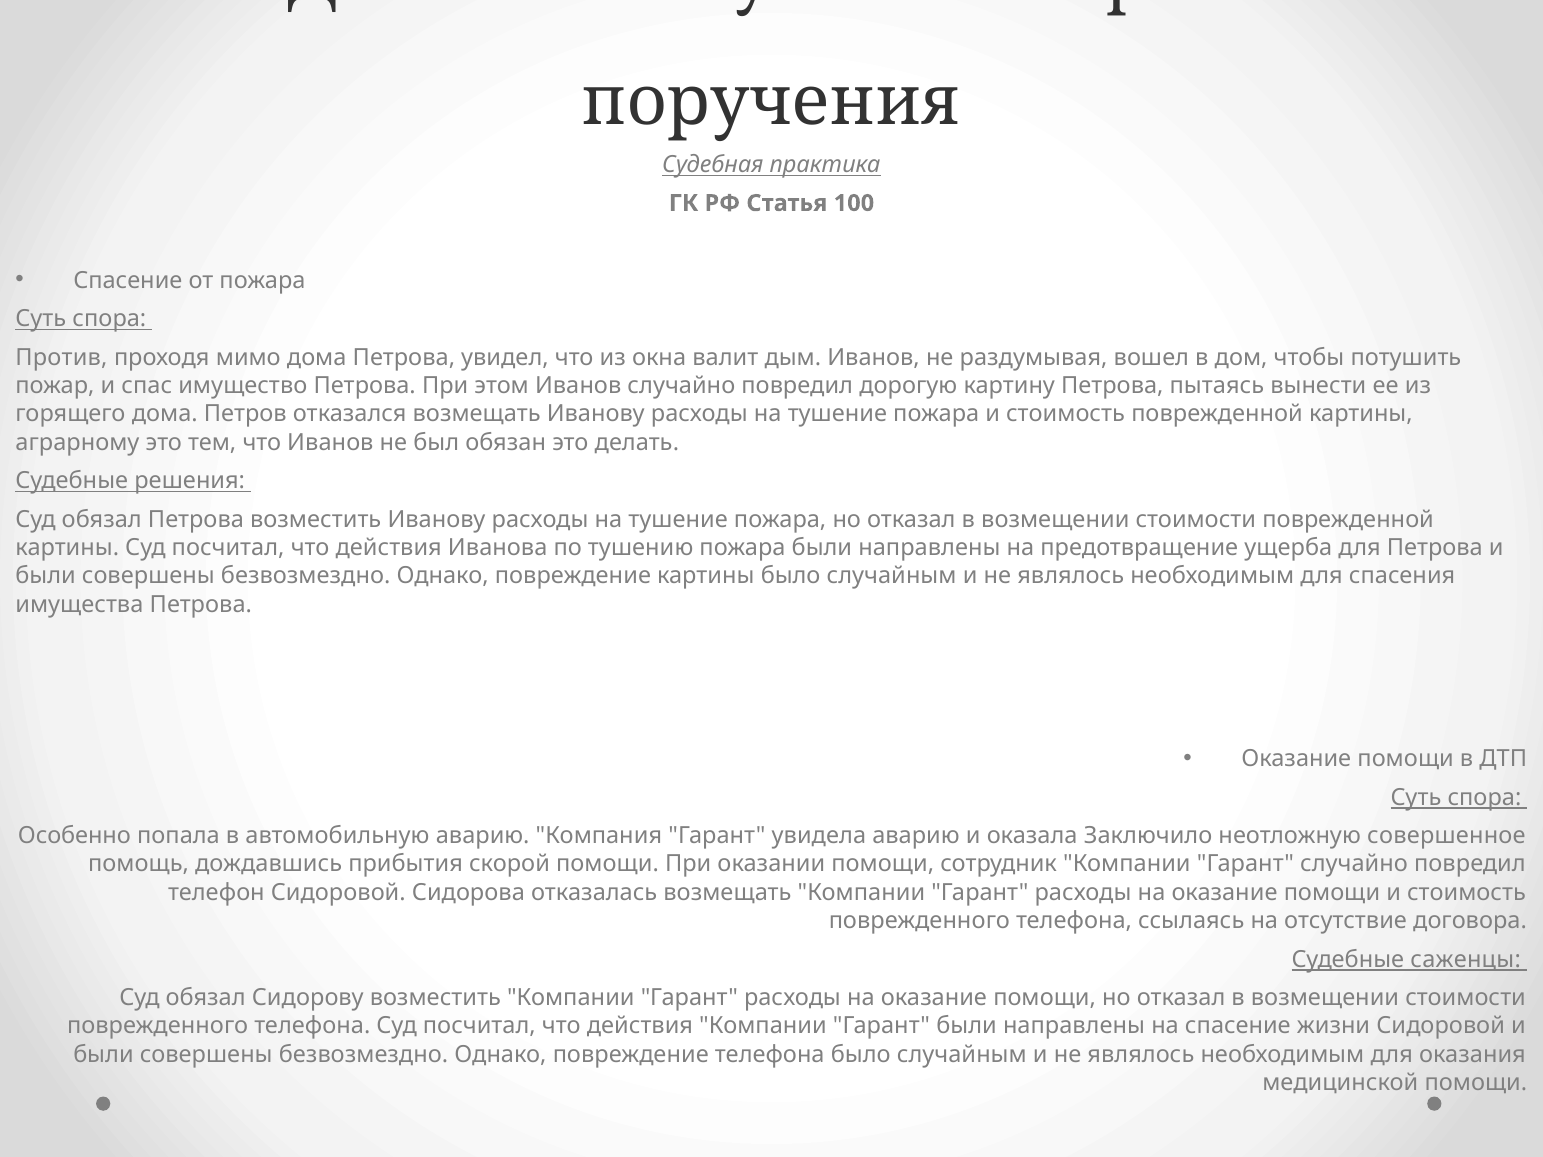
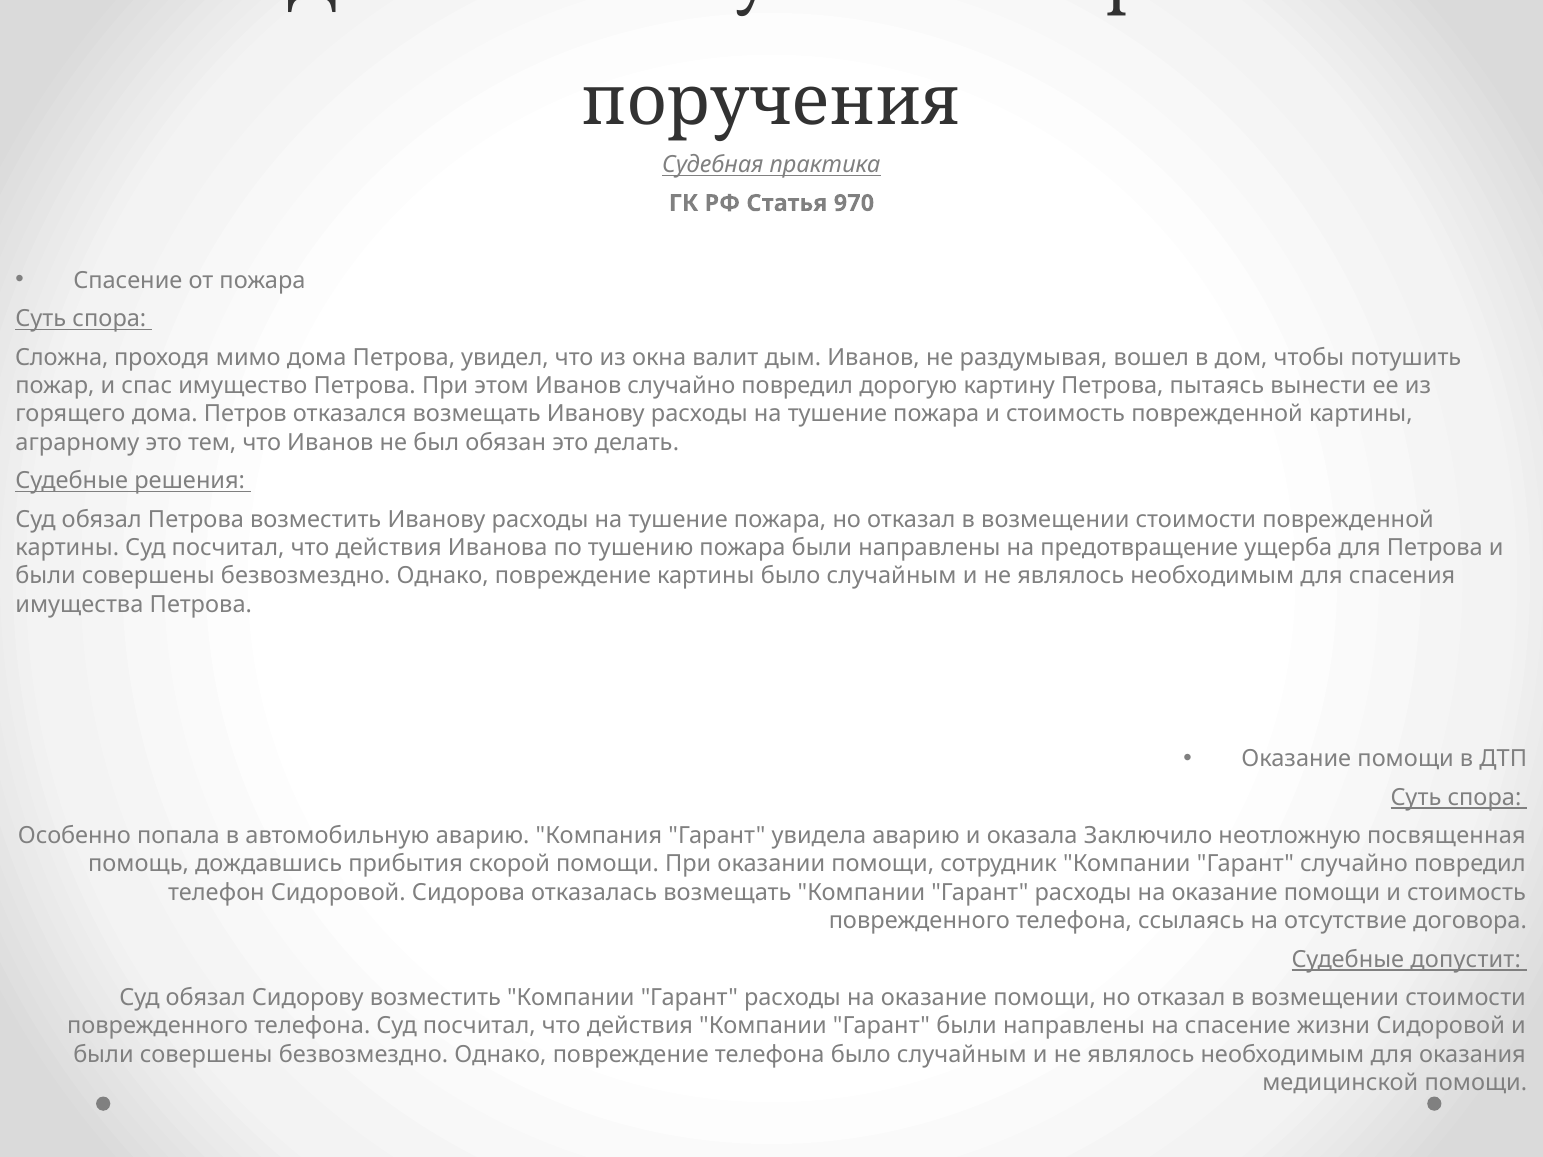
100: 100 -> 970
Против: Против -> Сложна
совершенное: совершенное -> посвященная
саженцы: саженцы -> допустит
